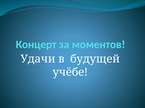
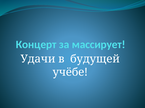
моментов: моментов -> массирует
